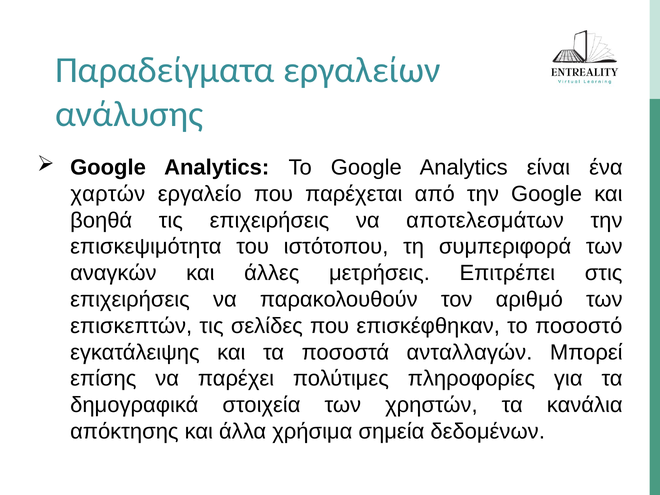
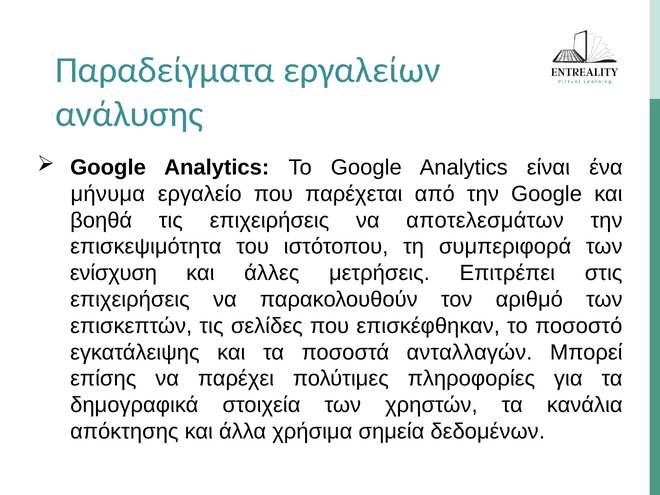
χαρτών: χαρτών -> μήνυμα
αναγκών: αναγκών -> ενίσχυση
